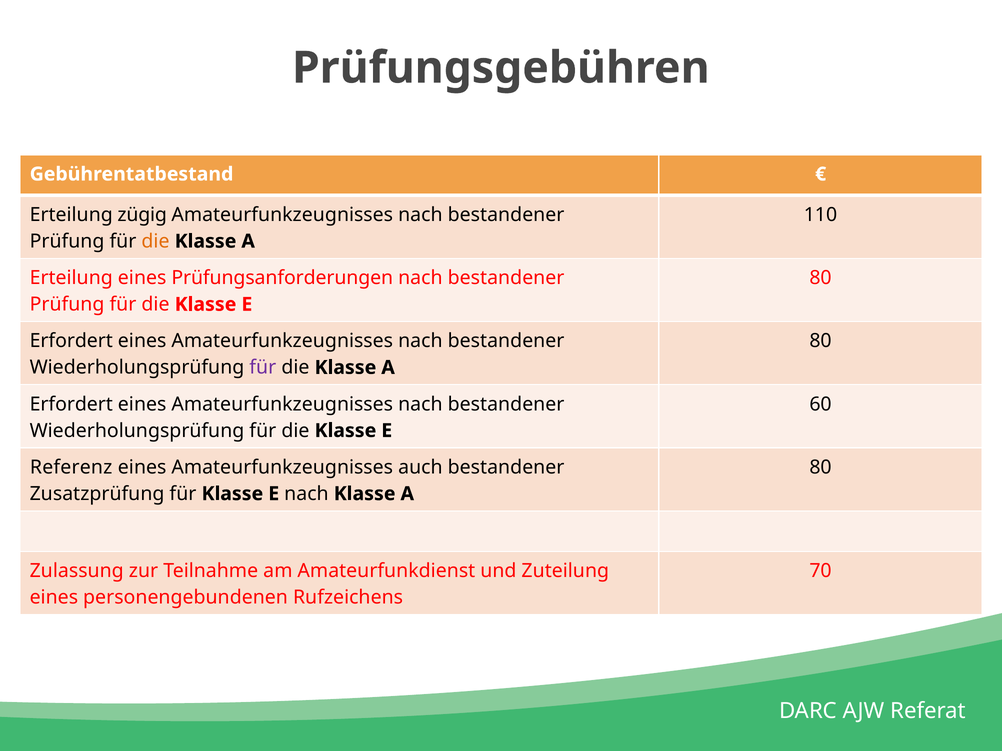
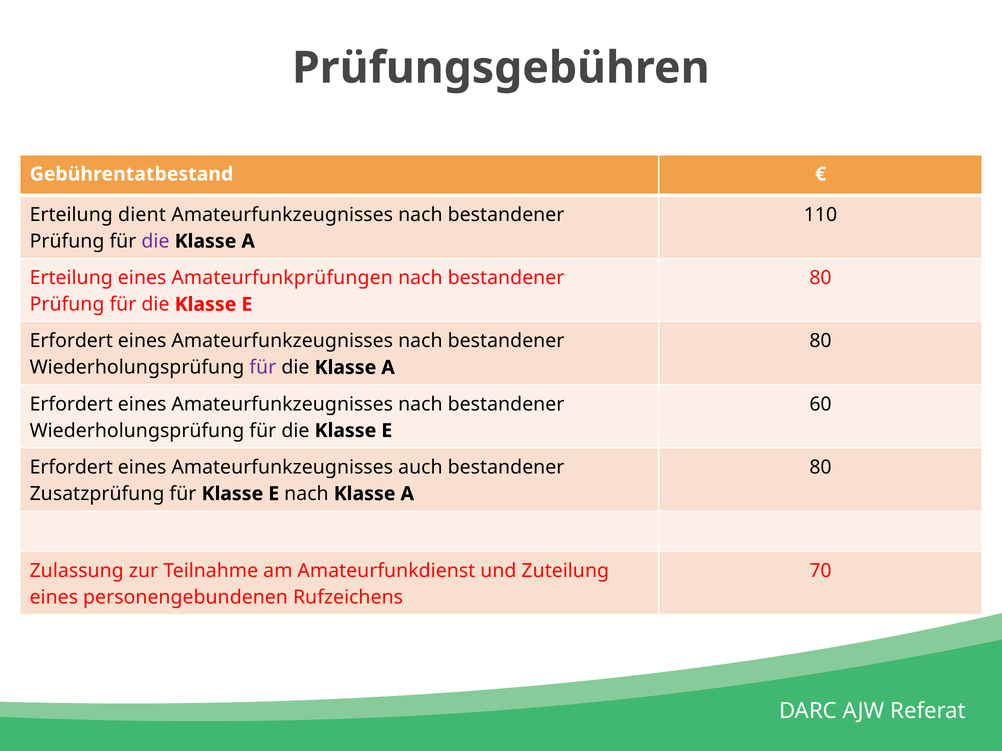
zügig: zügig -> dient
die at (155, 241) colour: orange -> purple
Prüfungsanforderungen: Prüfungsanforderungen -> Amateurfunkprüfungen
Referenz at (71, 468): Referenz -> Erfordert
